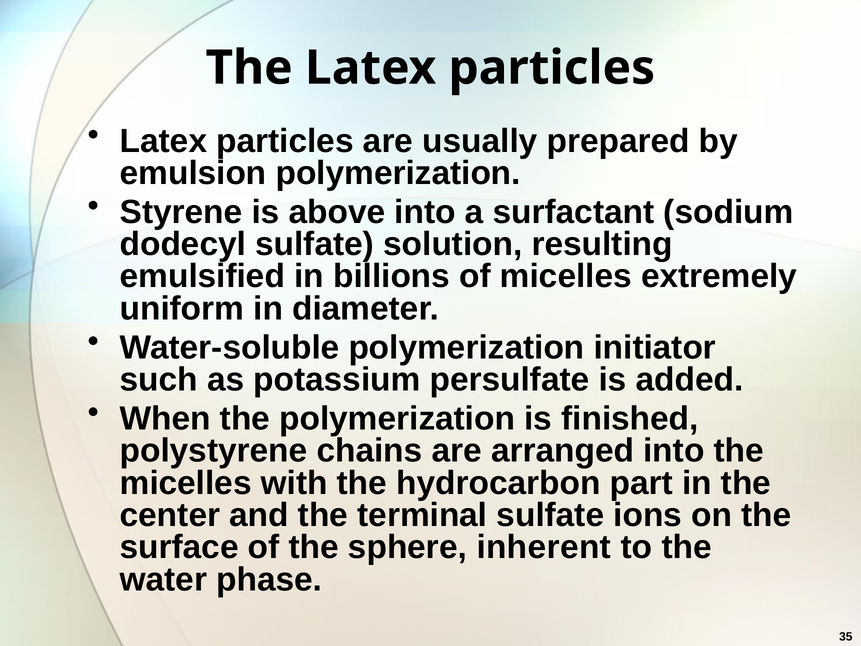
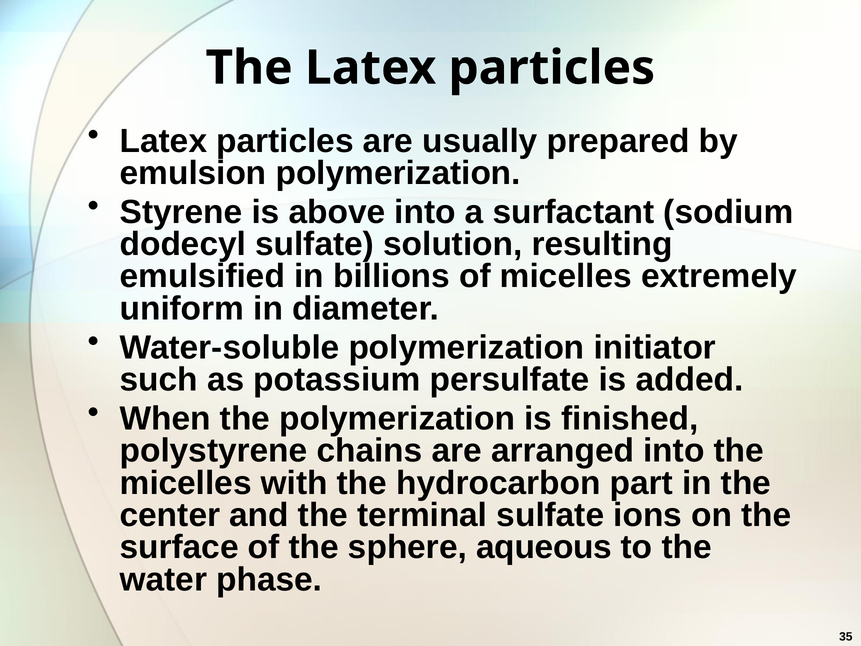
inherent: inherent -> aqueous
